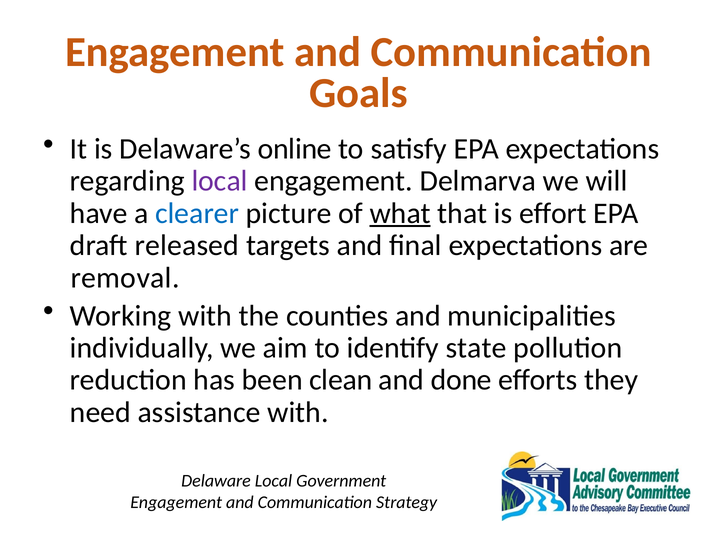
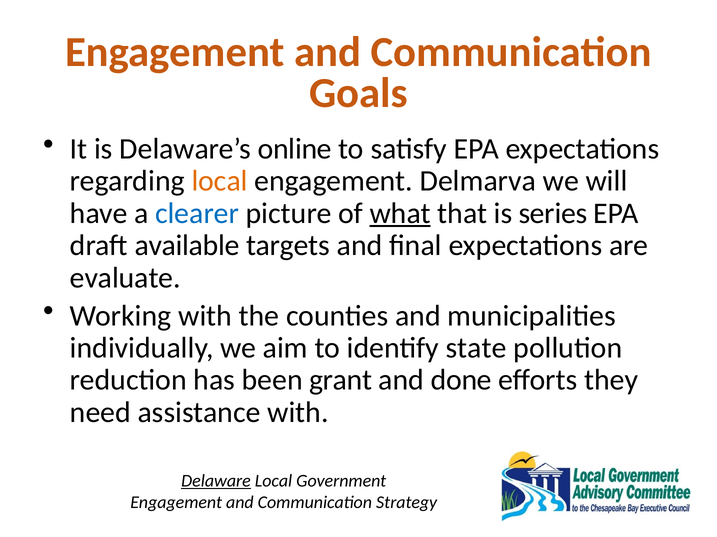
local at (220, 181) colour: purple -> orange
effort: effort -> series
released: released -> available
removal: removal -> evaluate
clean: clean -> grant
Delaware underline: none -> present
